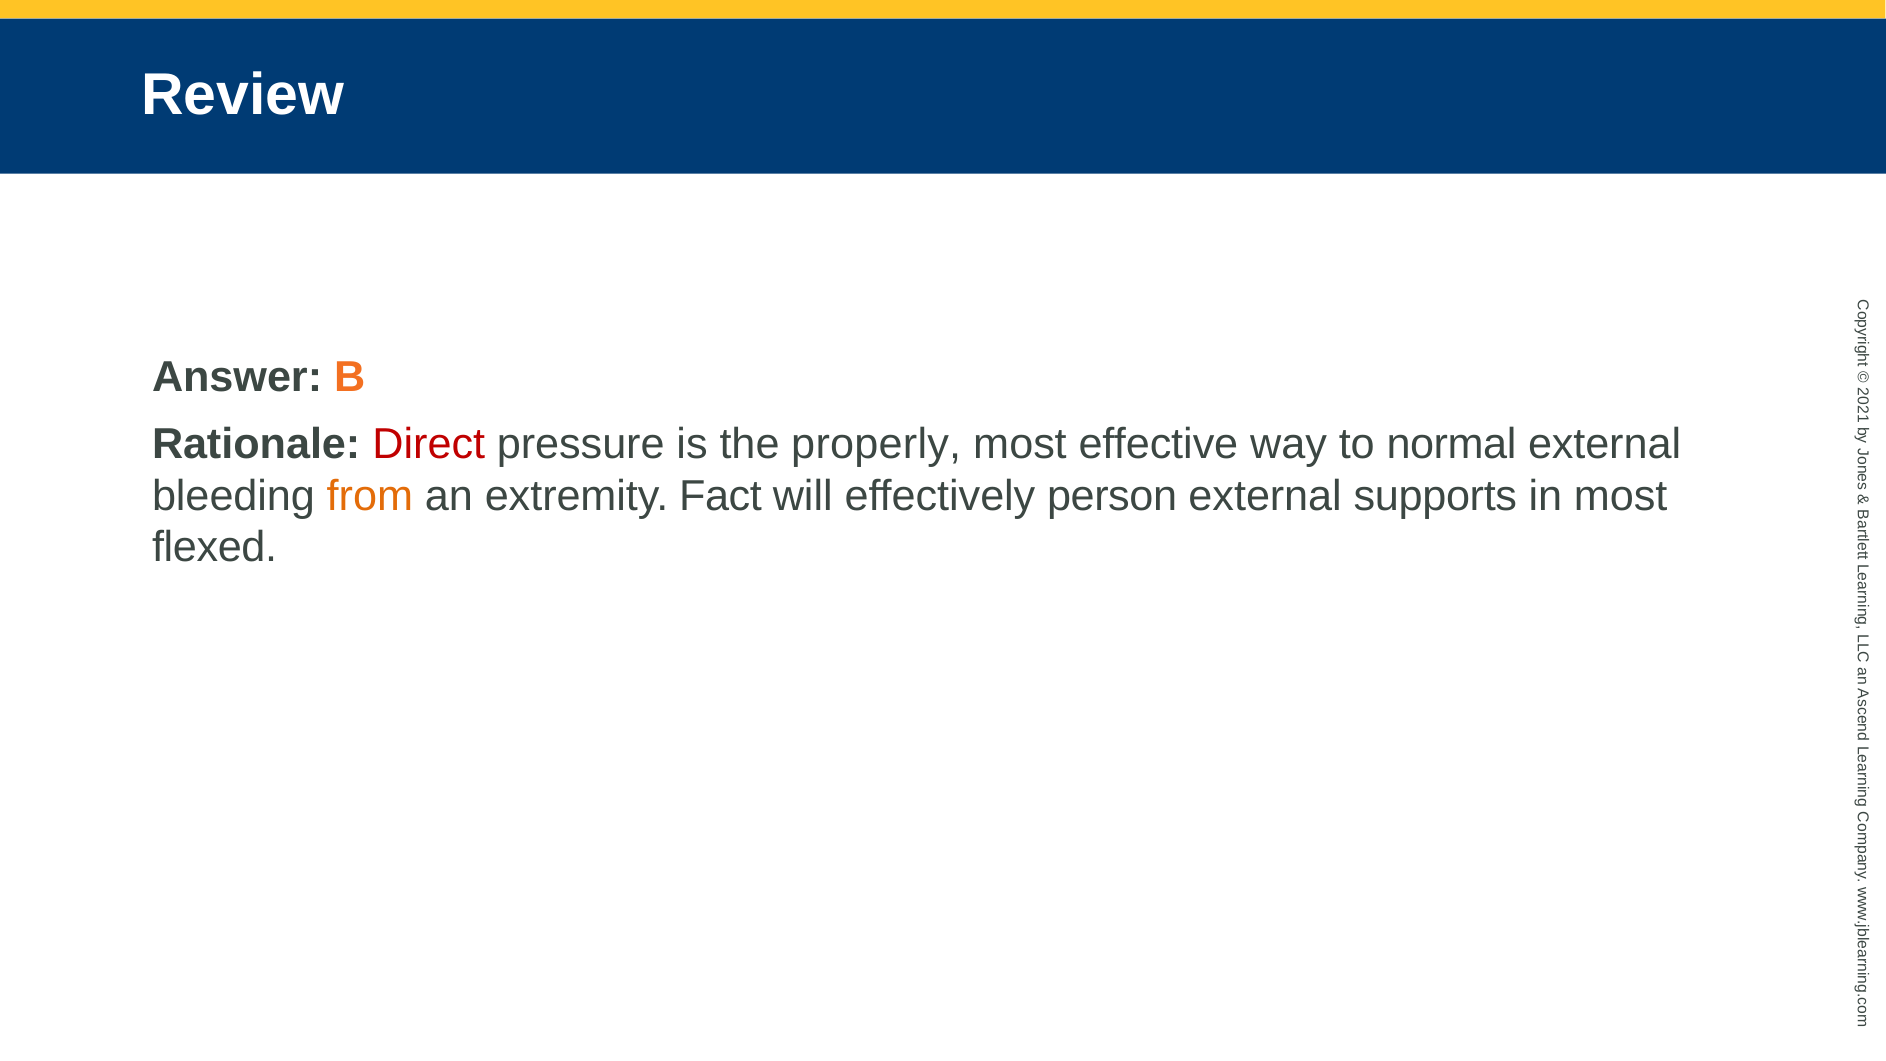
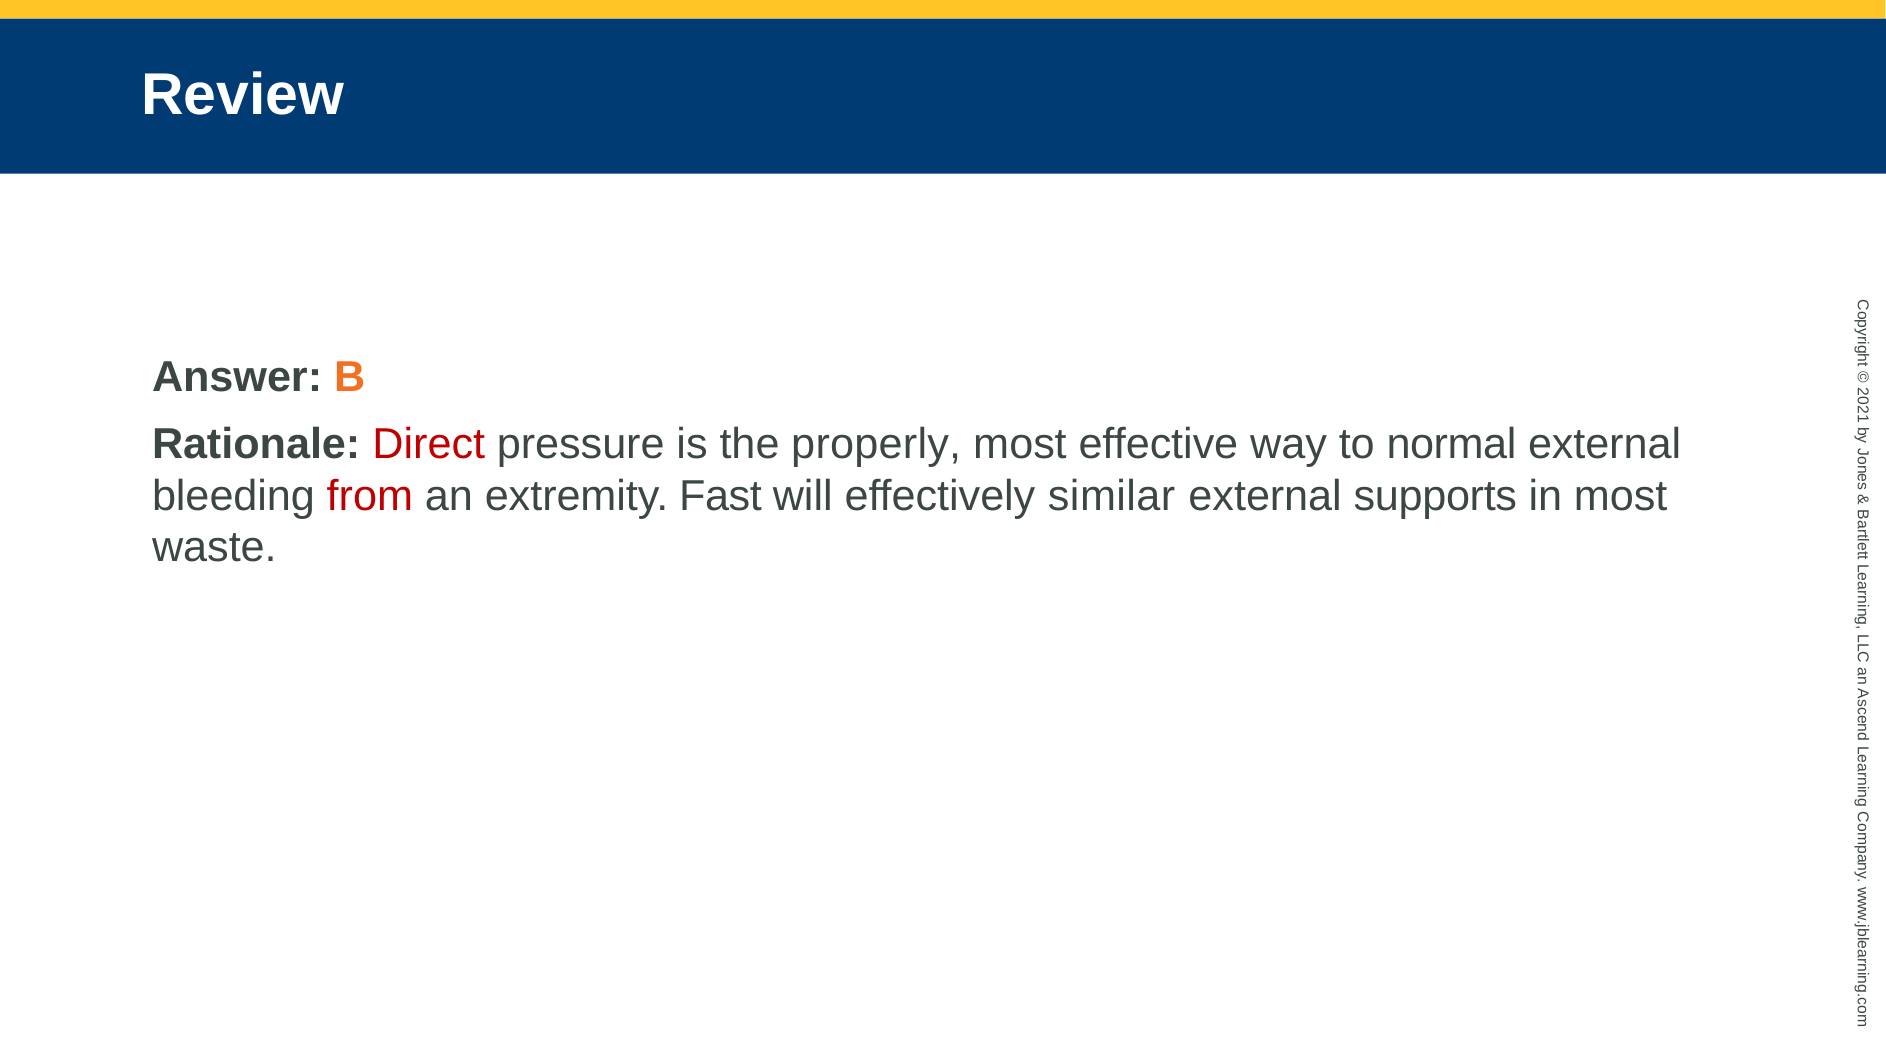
from colour: orange -> red
Fact: Fact -> Fast
person: person -> similar
flexed: flexed -> waste
